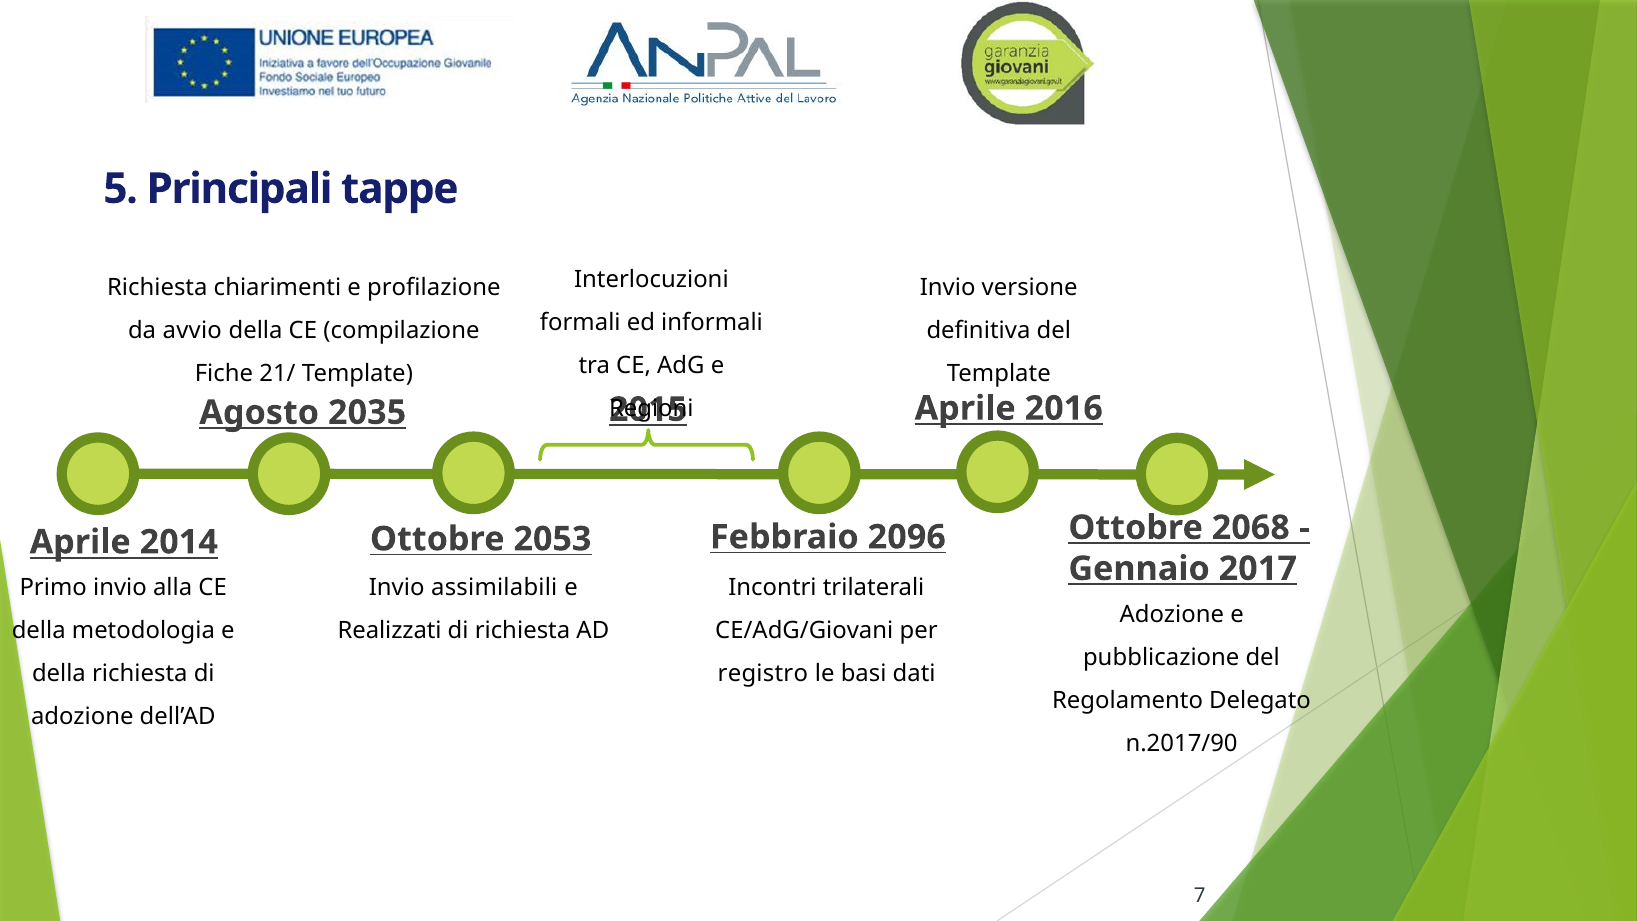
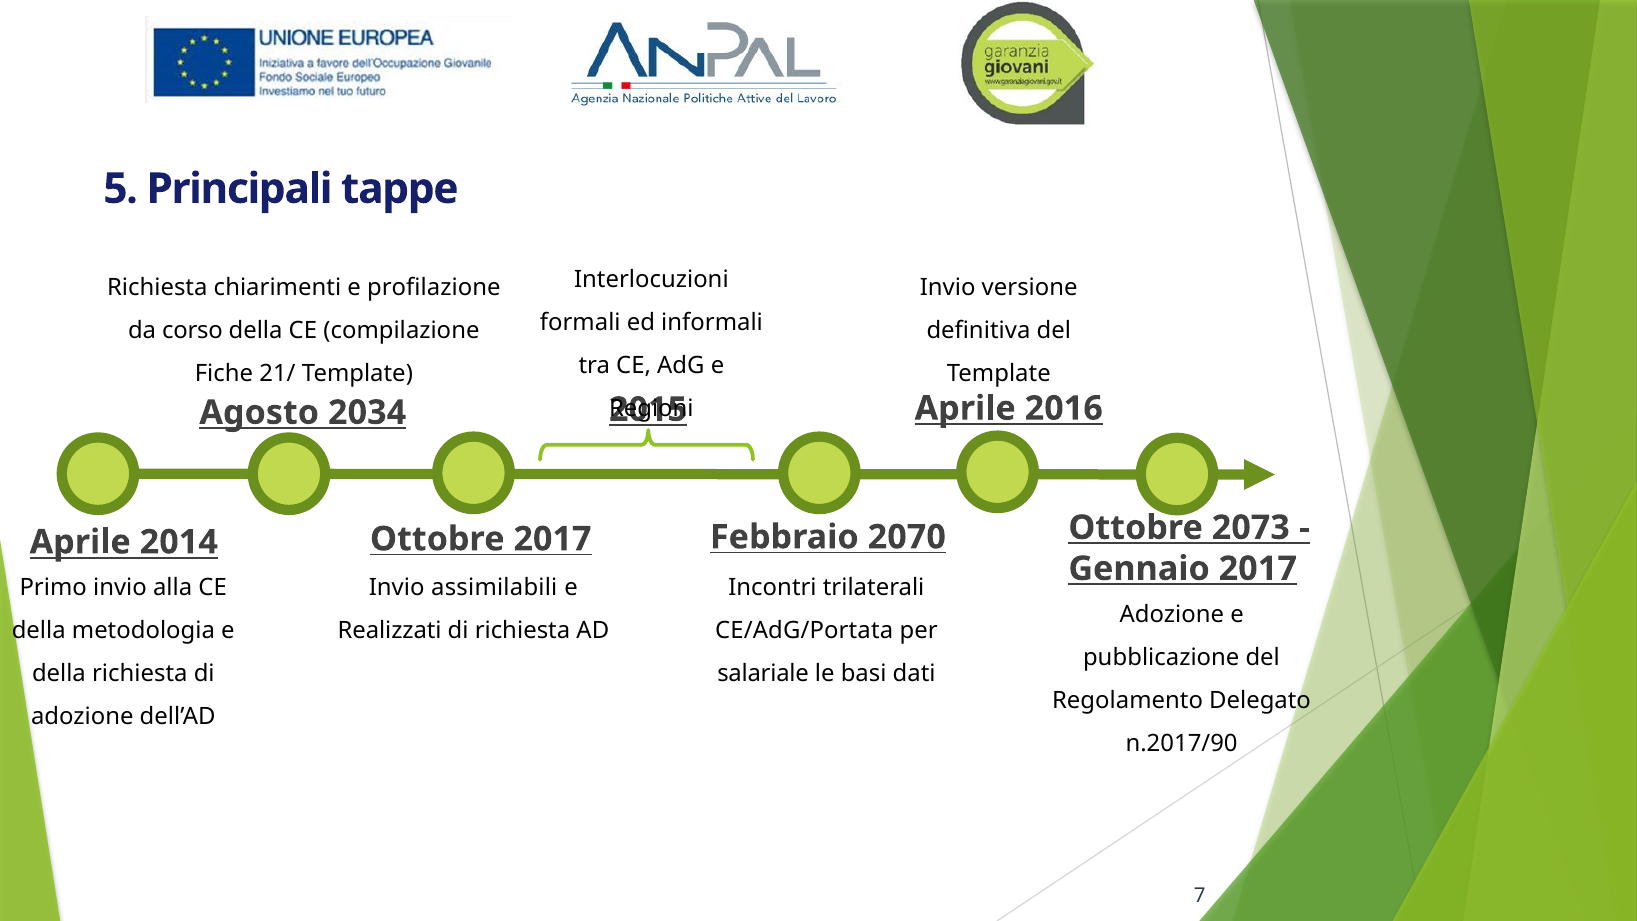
avvio: avvio -> corso
2035: 2035 -> 2034
2068: 2068 -> 2073
2096: 2096 -> 2070
Ottobre 2053: 2053 -> 2017
CE/AdG/Giovani: CE/AdG/Giovani -> CE/AdG/Portata
registro: registro -> salariale
